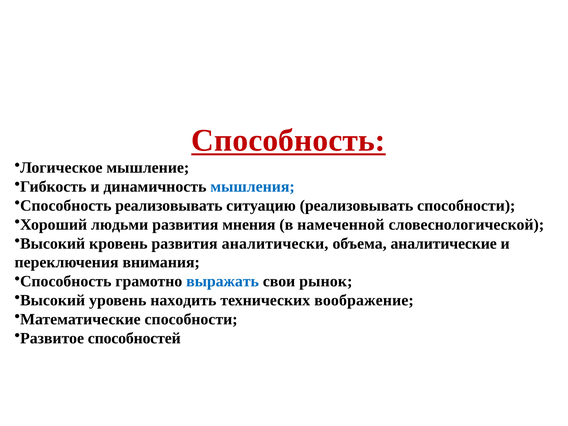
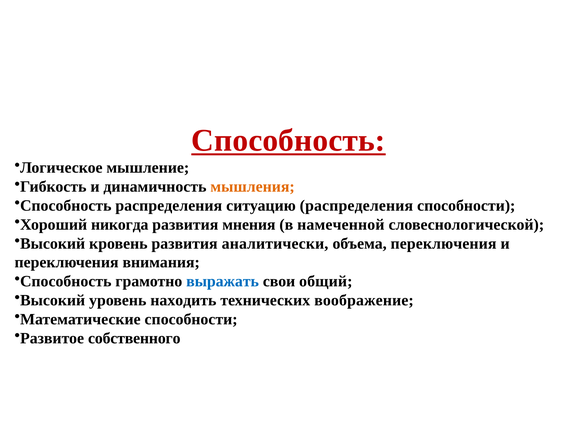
мышления colour: blue -> orange
Способность реализовывать: реализовывать -> распределения
ситуацию реализовывать: реализовывать -> распределения
людьми: людьми -> никогда
объема аналитические: аналитические -> переключения
рынок: рынок -> общий
способностей: способностей -> собственного
